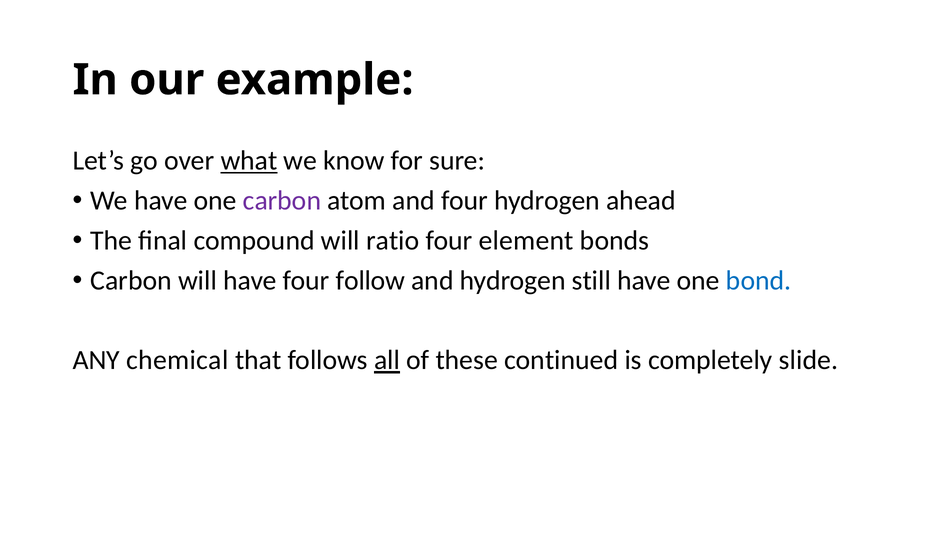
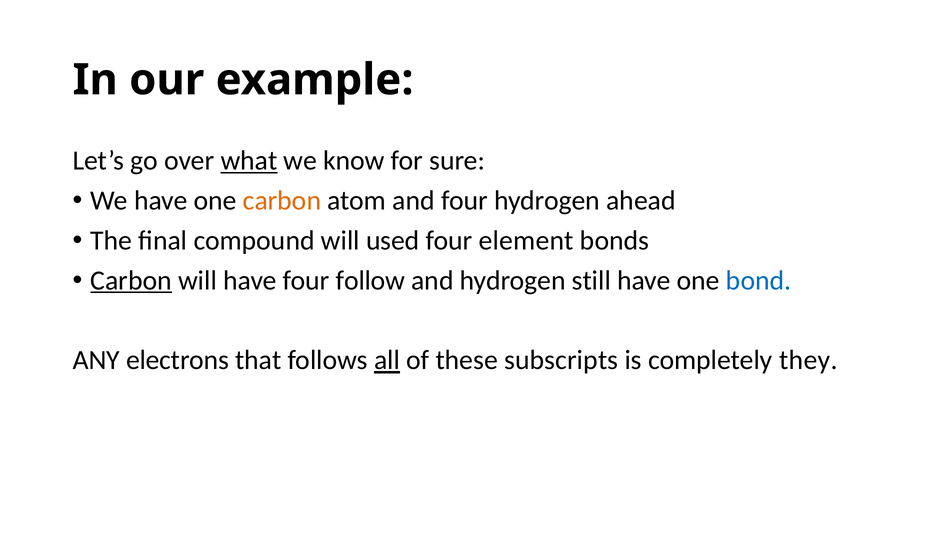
carbon at (282, 201) colour: purple -> orange
ratio: ratio -> used
Carbon at (131, 281) underline: none -> present
chemical: chemical -> electrons
continued: continued -> subscripts
slide: slide -> they
